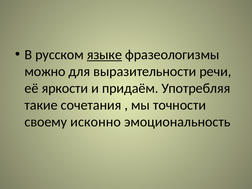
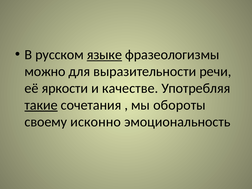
придаём: придаём -> качестве
такие underline: none -> present
точности: точности -> обороты
